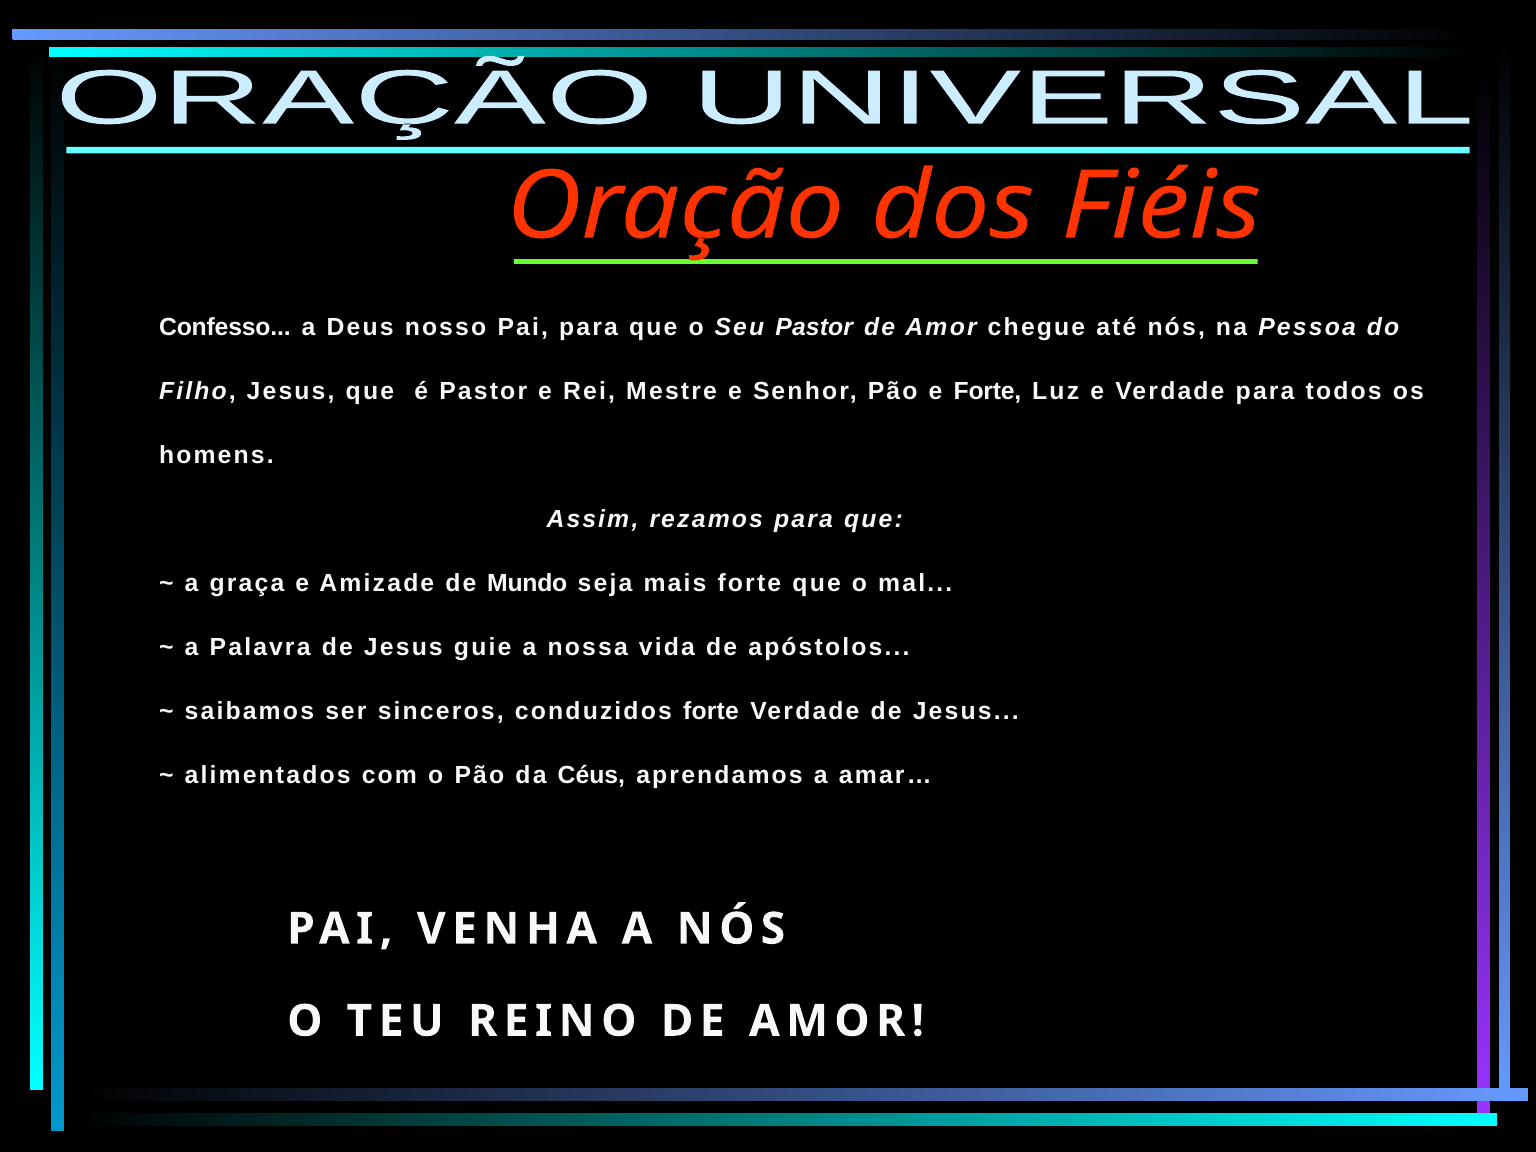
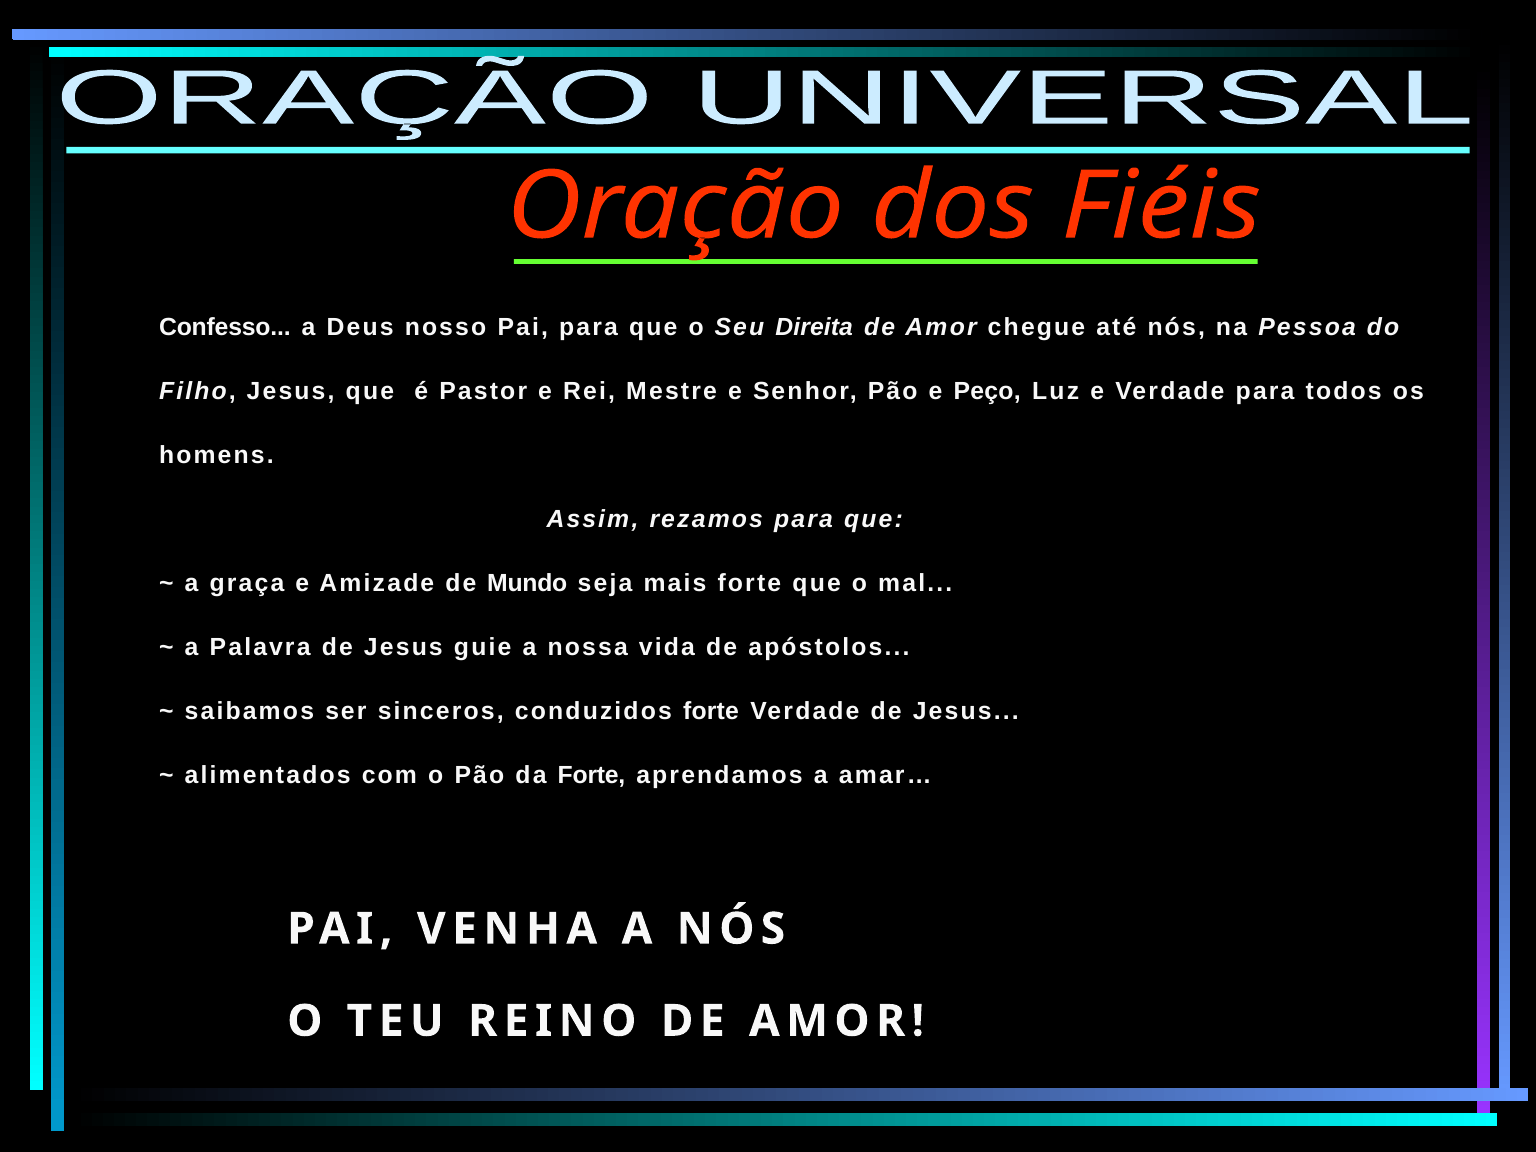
Seu Pastor: Pastor -> Direita
e Forte: Forte -> Peço
da Céus: Céus -> Forte
